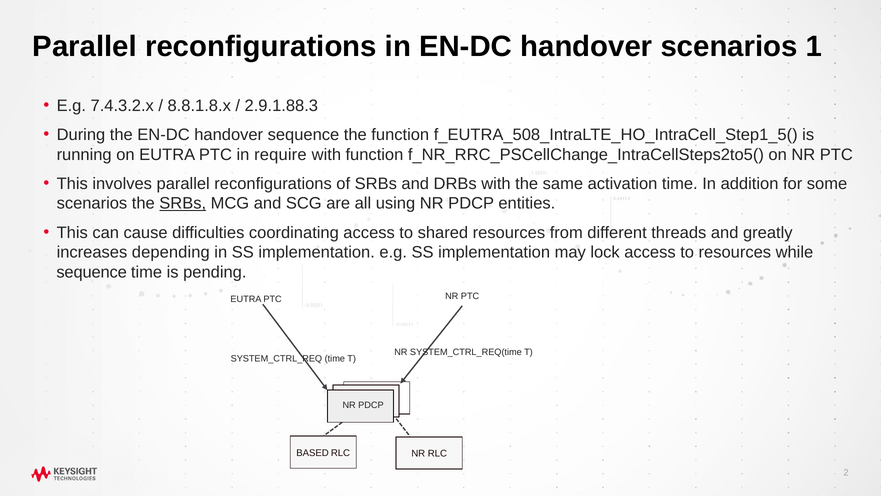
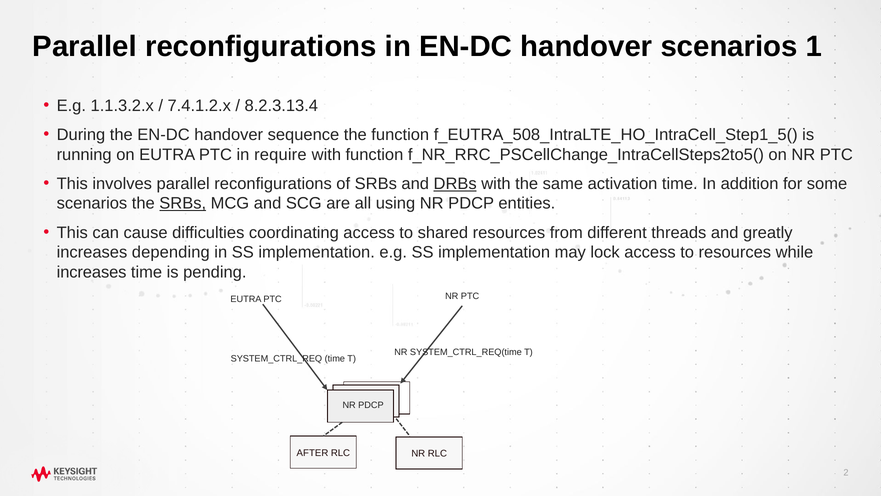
7.4.3.2.x: 7.4.3.2.x -> 1.1.3.2.x
8.8.1.8.x: 8.8.1.8.x -> 7.4.1.2.x
2.9.1.88.3: 2.9.1.88.3 -> 8.2.3.13.4
DRBs underline: none -> present
sequence at (92, 272): sequence -> increases
BASED: BASED -> AFTER
